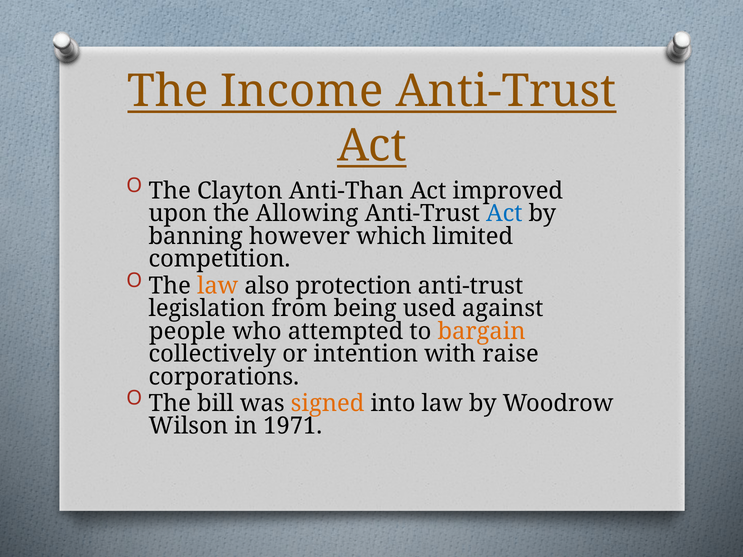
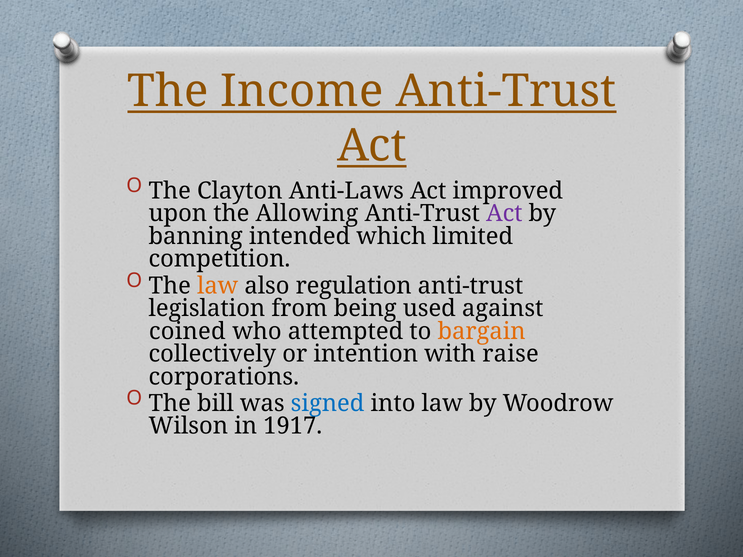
Anti-Than: Anti-Than -> Anti-Laws
Act at (504, 214) colour: blue -> purple
however: however -> intended
protection: protection -> regulation
people: people -> coined
signed colour: orange -> blue
1971: 1971 -> 1917
